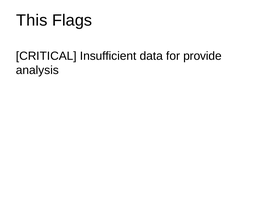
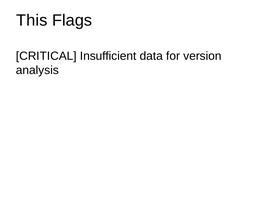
provide: provide -> version
